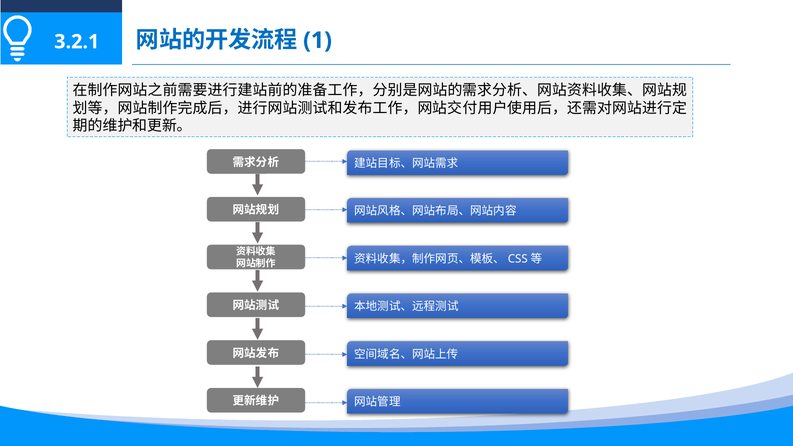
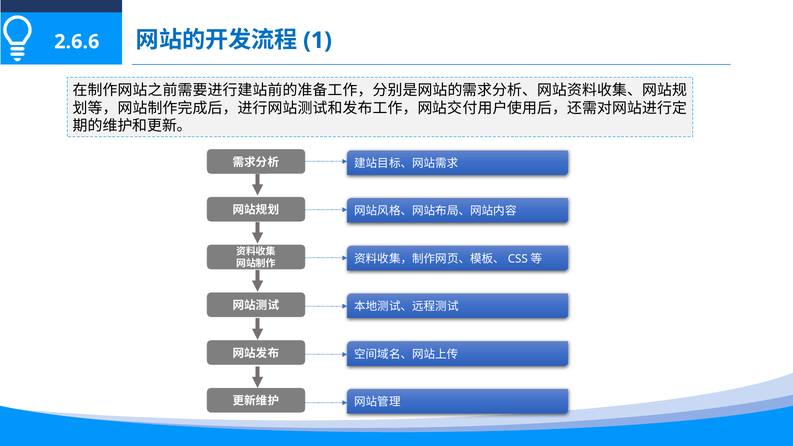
3.2.1: 3.2.1 -> 2.6.6
